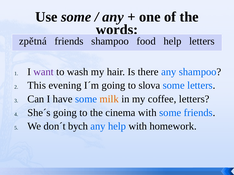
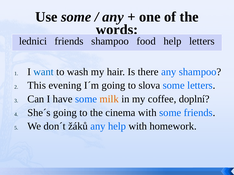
zpětná: zpětná -> lednici
want colour: purple -> blue
coffee letters: letters -> doplní
bych: bych -> žáků
